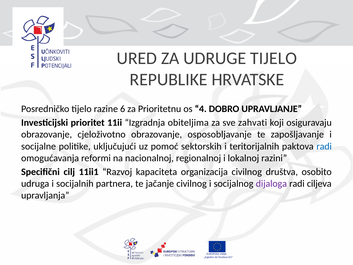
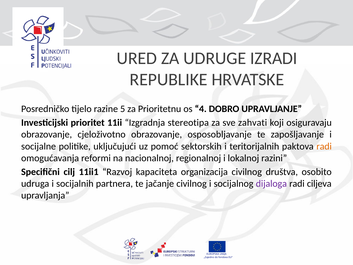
UDRUGE TIJELO: TIJELO -> IZRADI
6: 6 -> 5
obiteljima: obiteljima -> stereotipa
radi at (324, 146) colour: blue -> orange
